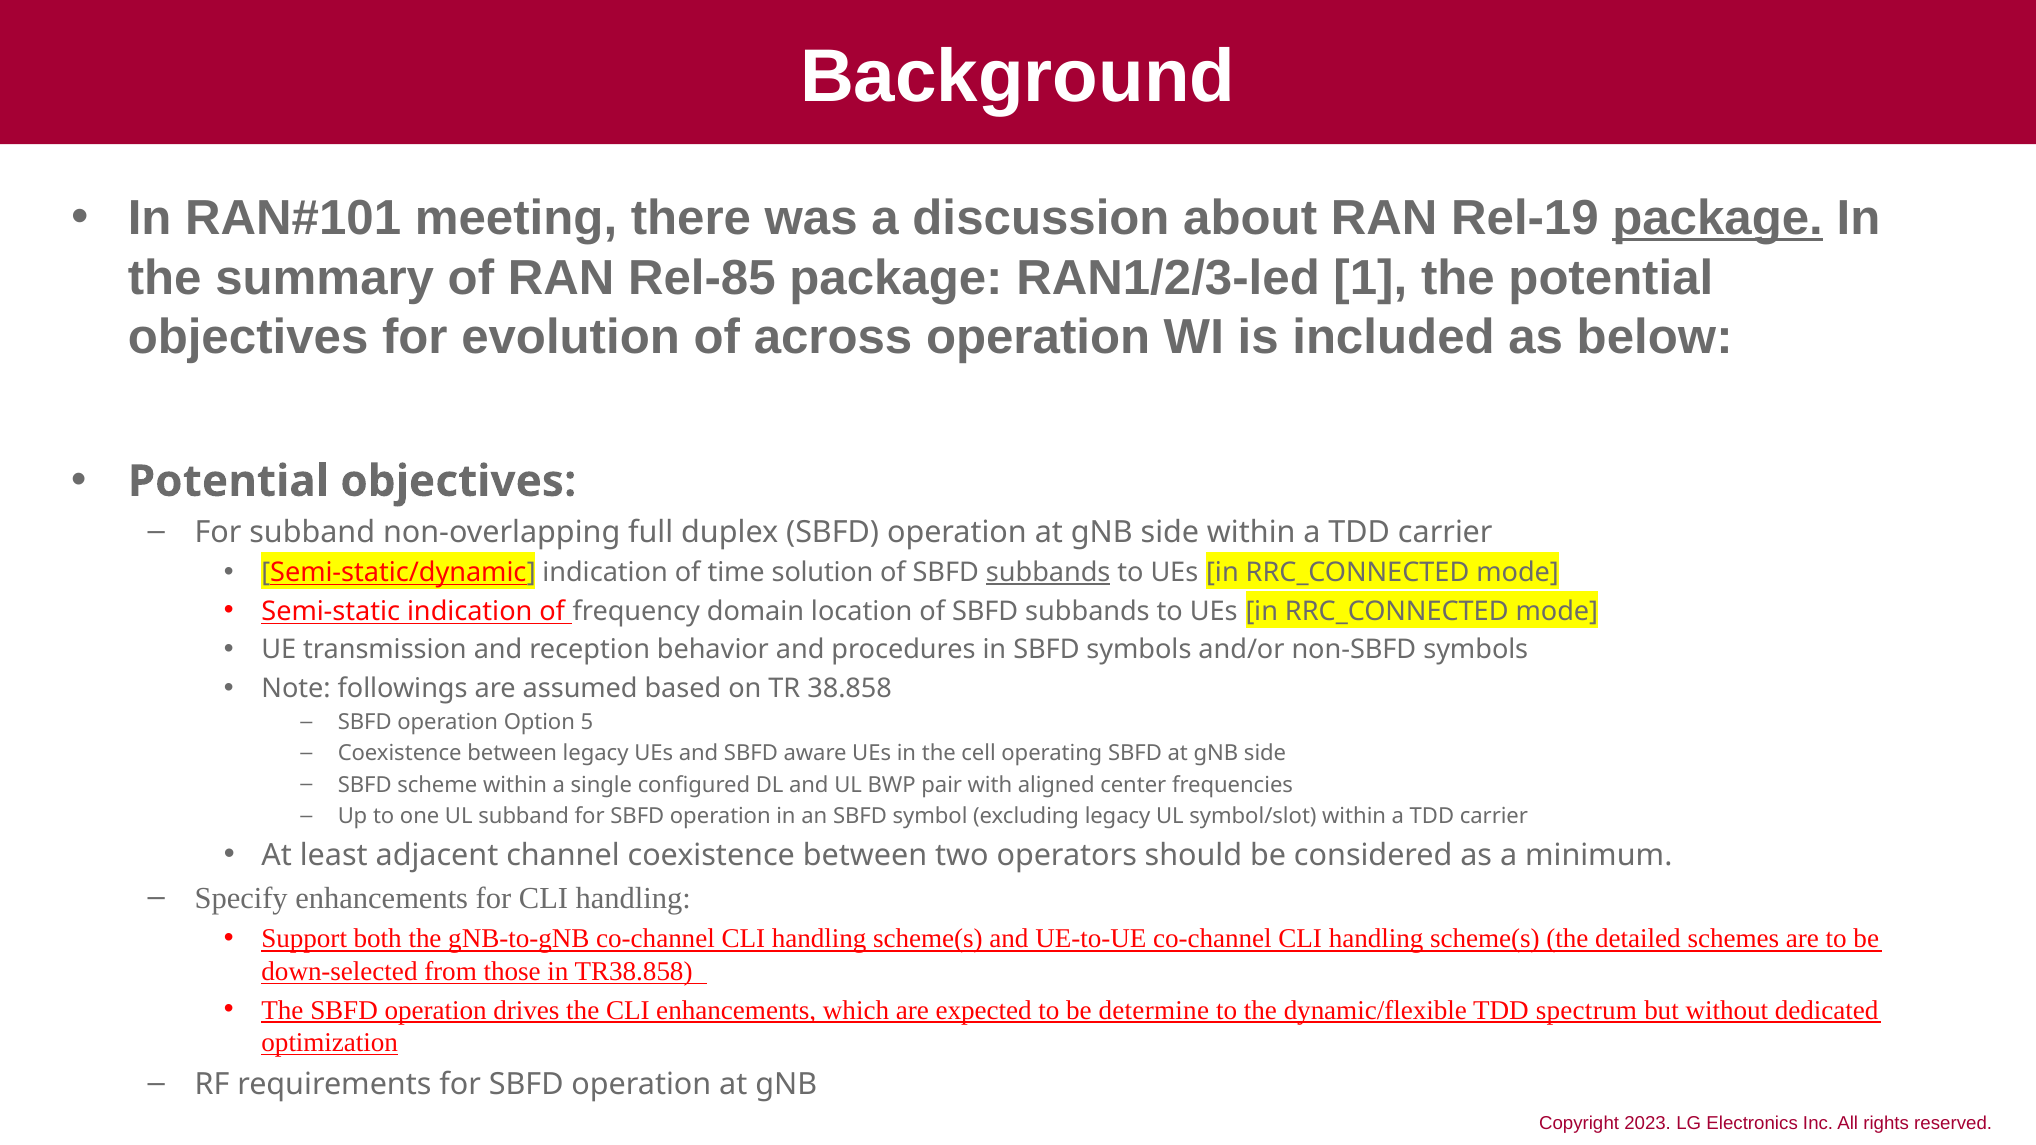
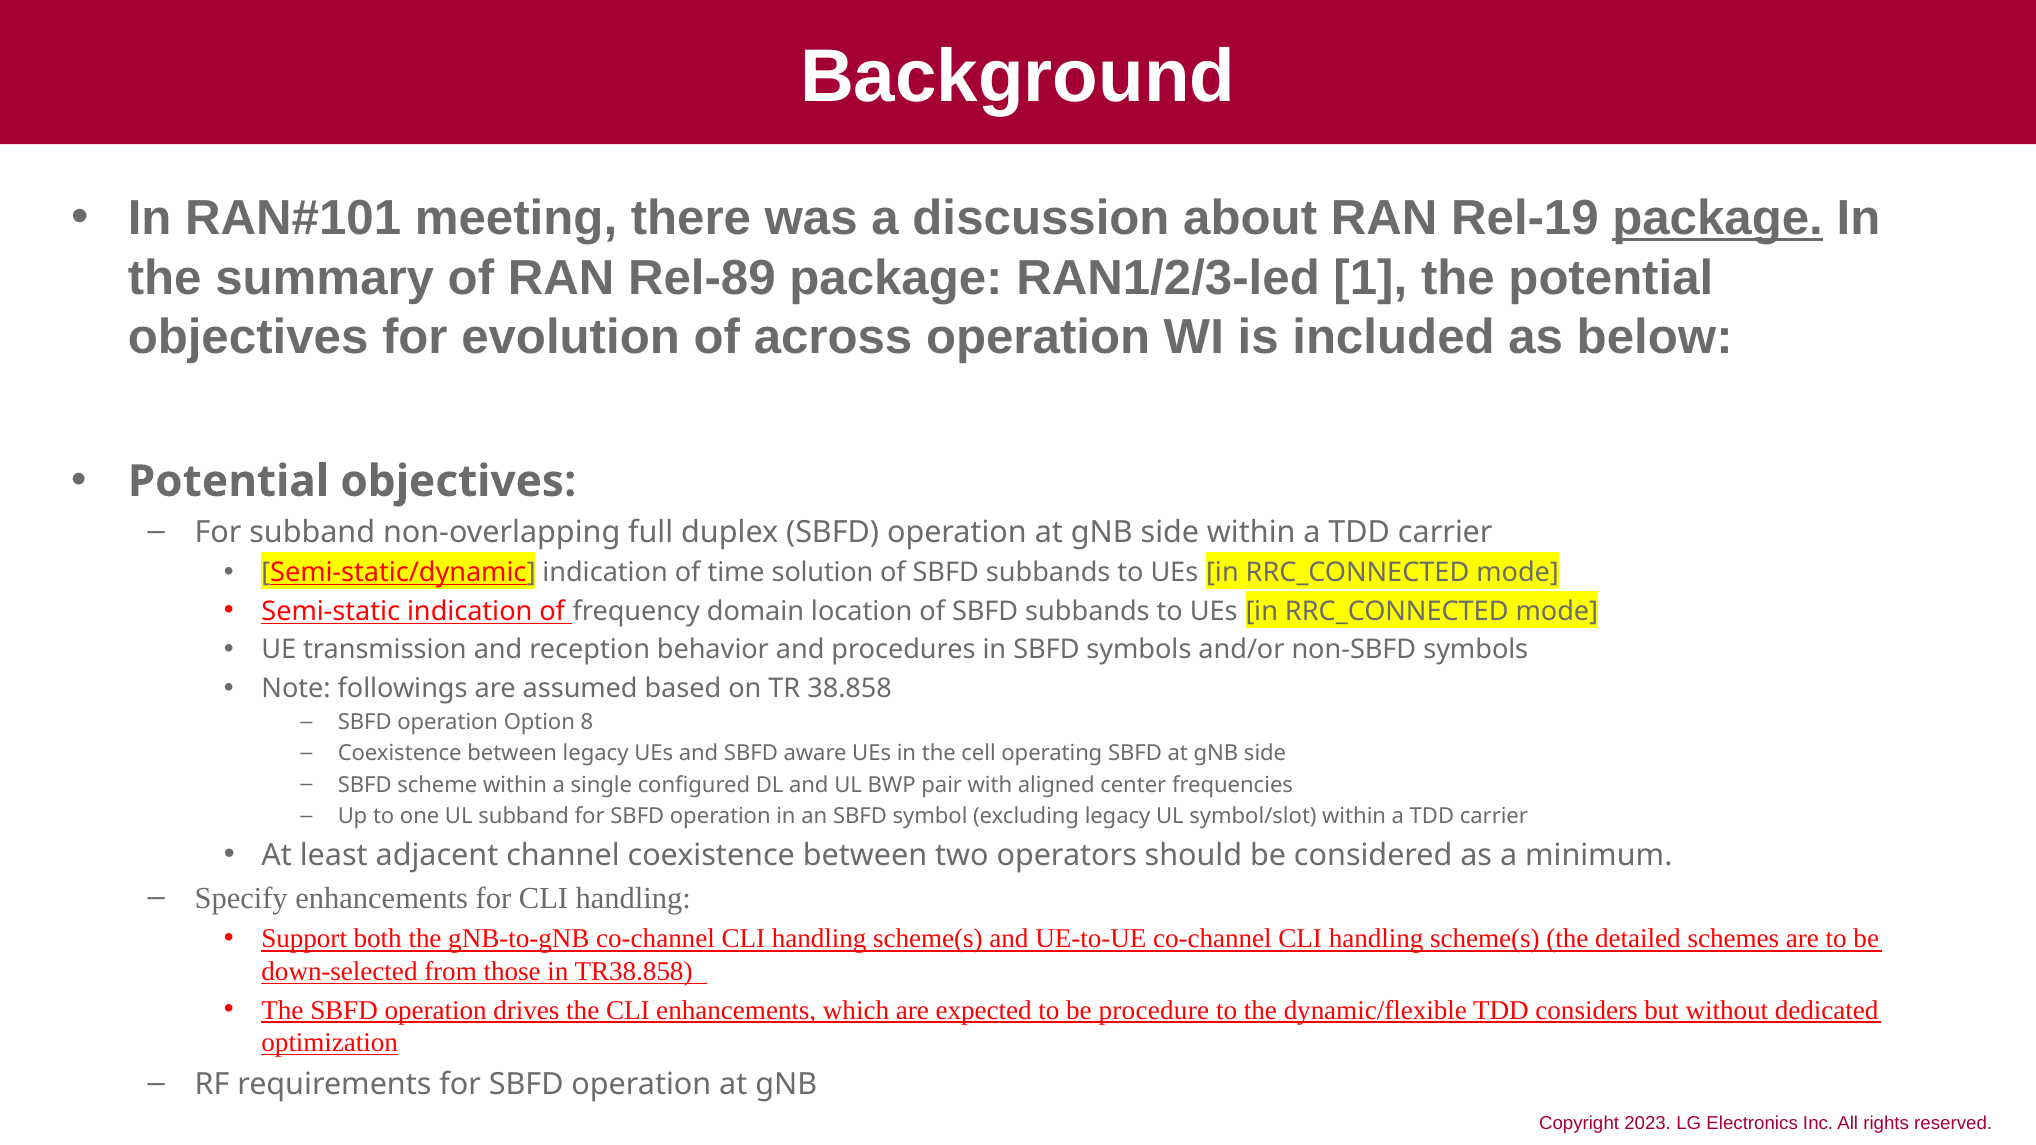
Rel-85: Rel-85 -> Rel-89
subbands at (1048, 573) underline: present -> none
5: 5 -> 8
determine: determine -> procedure
spectrum: spectrum -> considers
